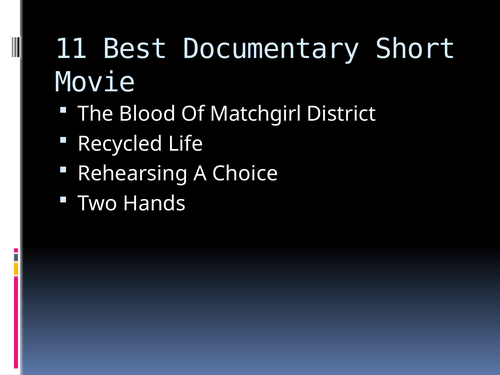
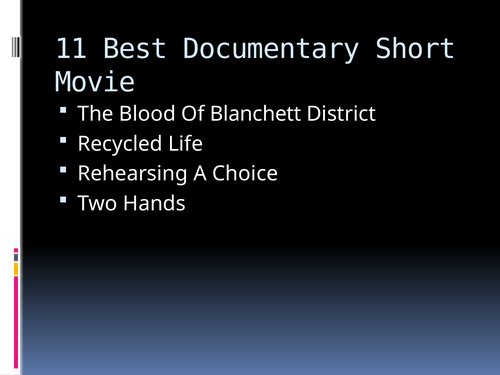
Matchgirl: Matchgirl -> Blanchett
